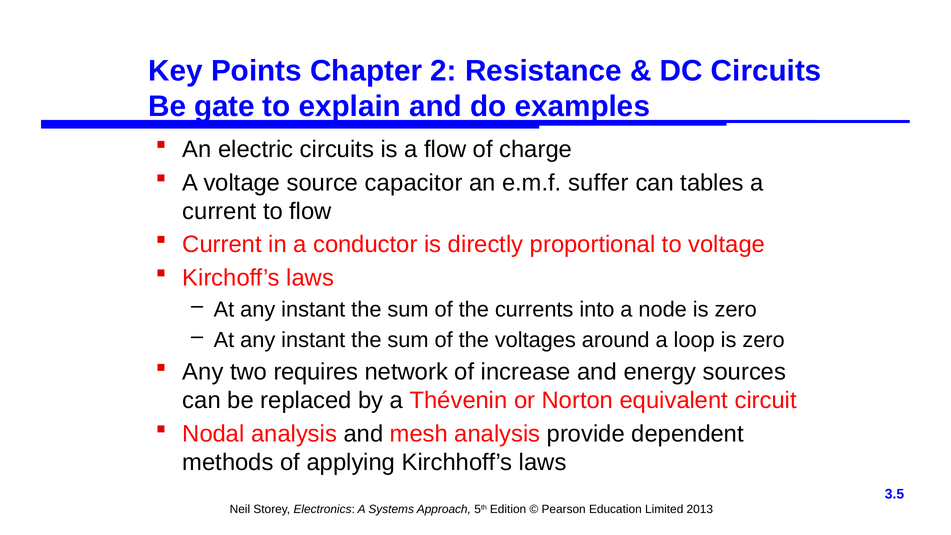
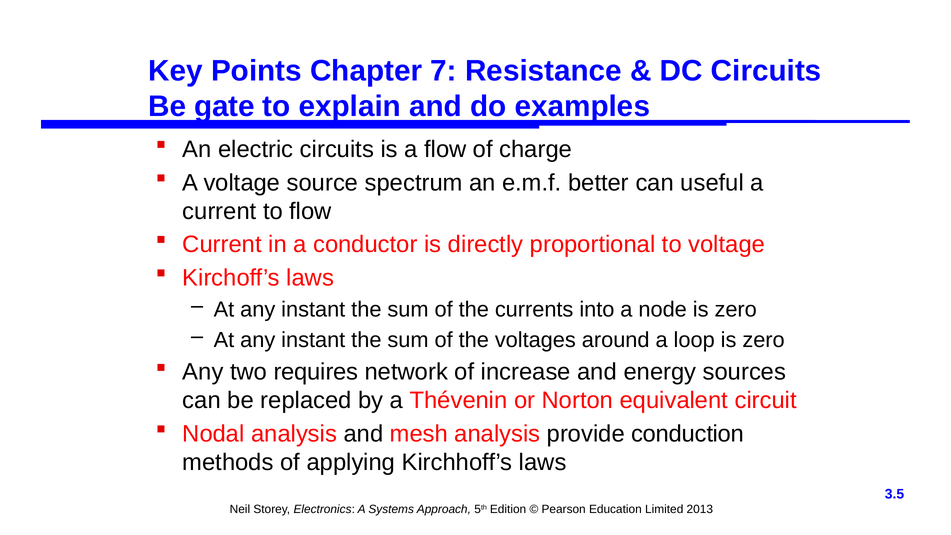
2: 2 -> 7
capacitor: capacitor -> spectrum
suffer: suffer -> better
tables: tables -> useful
dependent: dependent -> conduction
